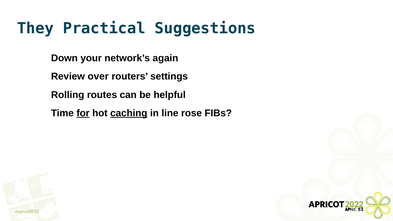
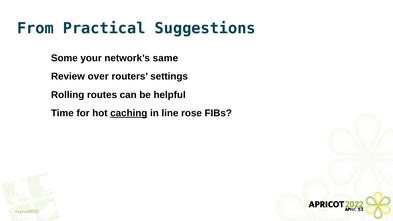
They: They -> From
Down: Down -> Some
again: again -> same
for underline: present -> none
